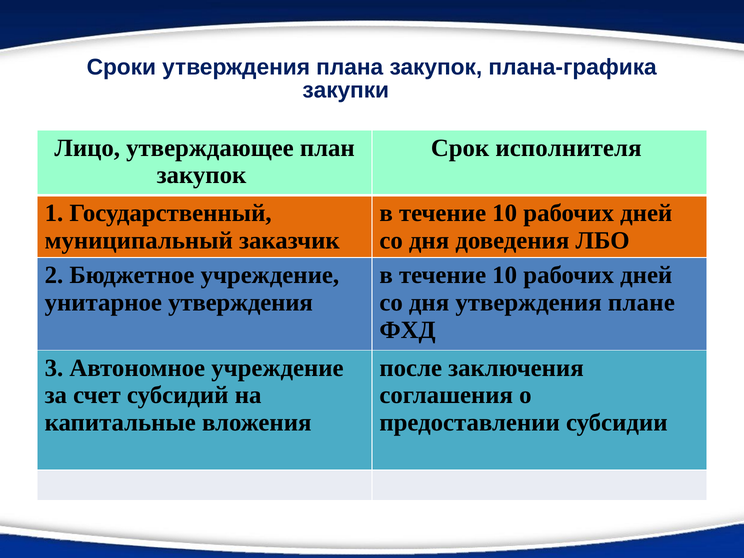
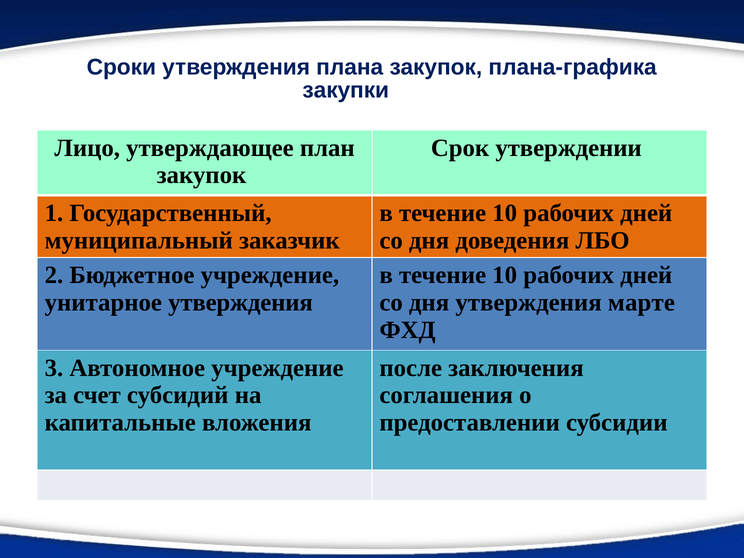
исполнителя: исполнителя -> утверждении
плане: плане -> марте
